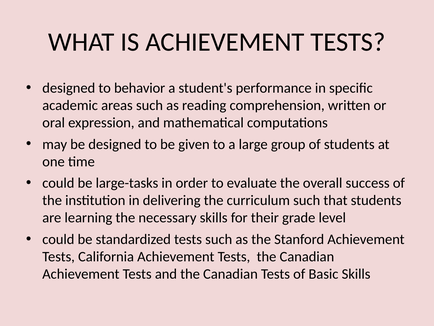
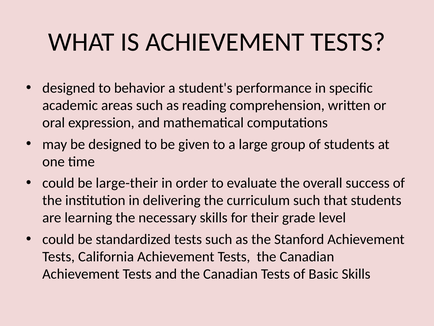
large-tasks: large-tasks -> large-their
